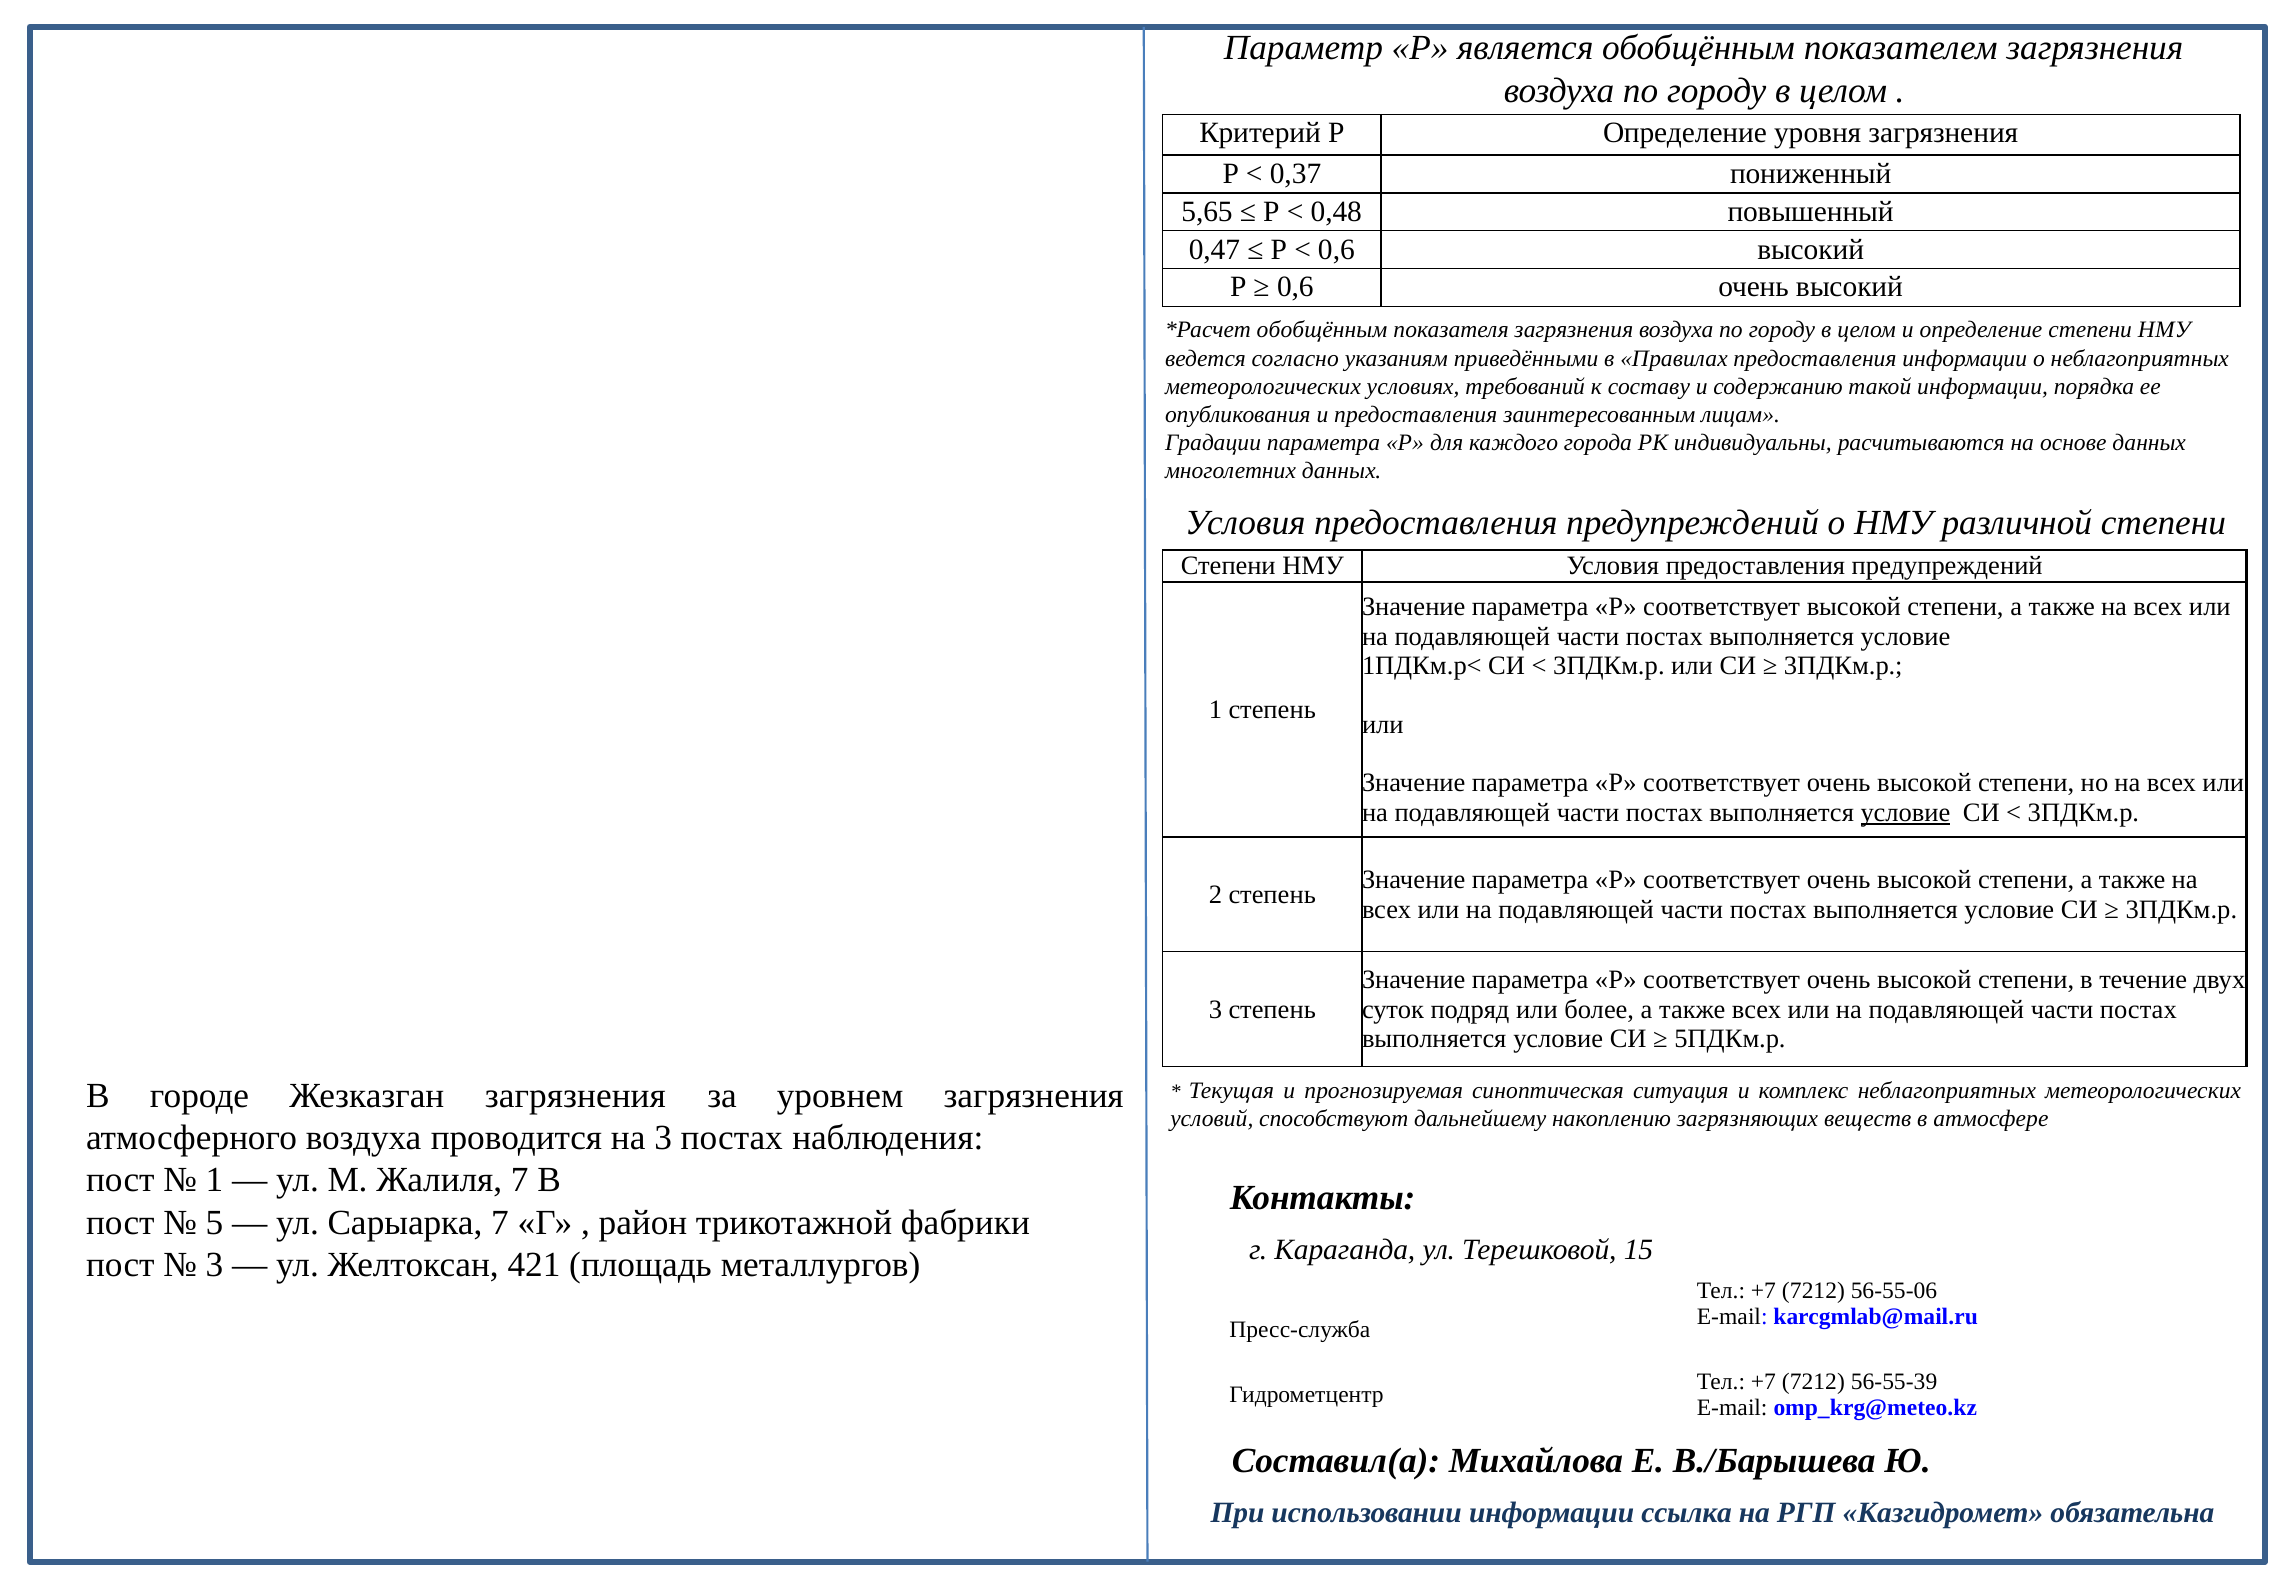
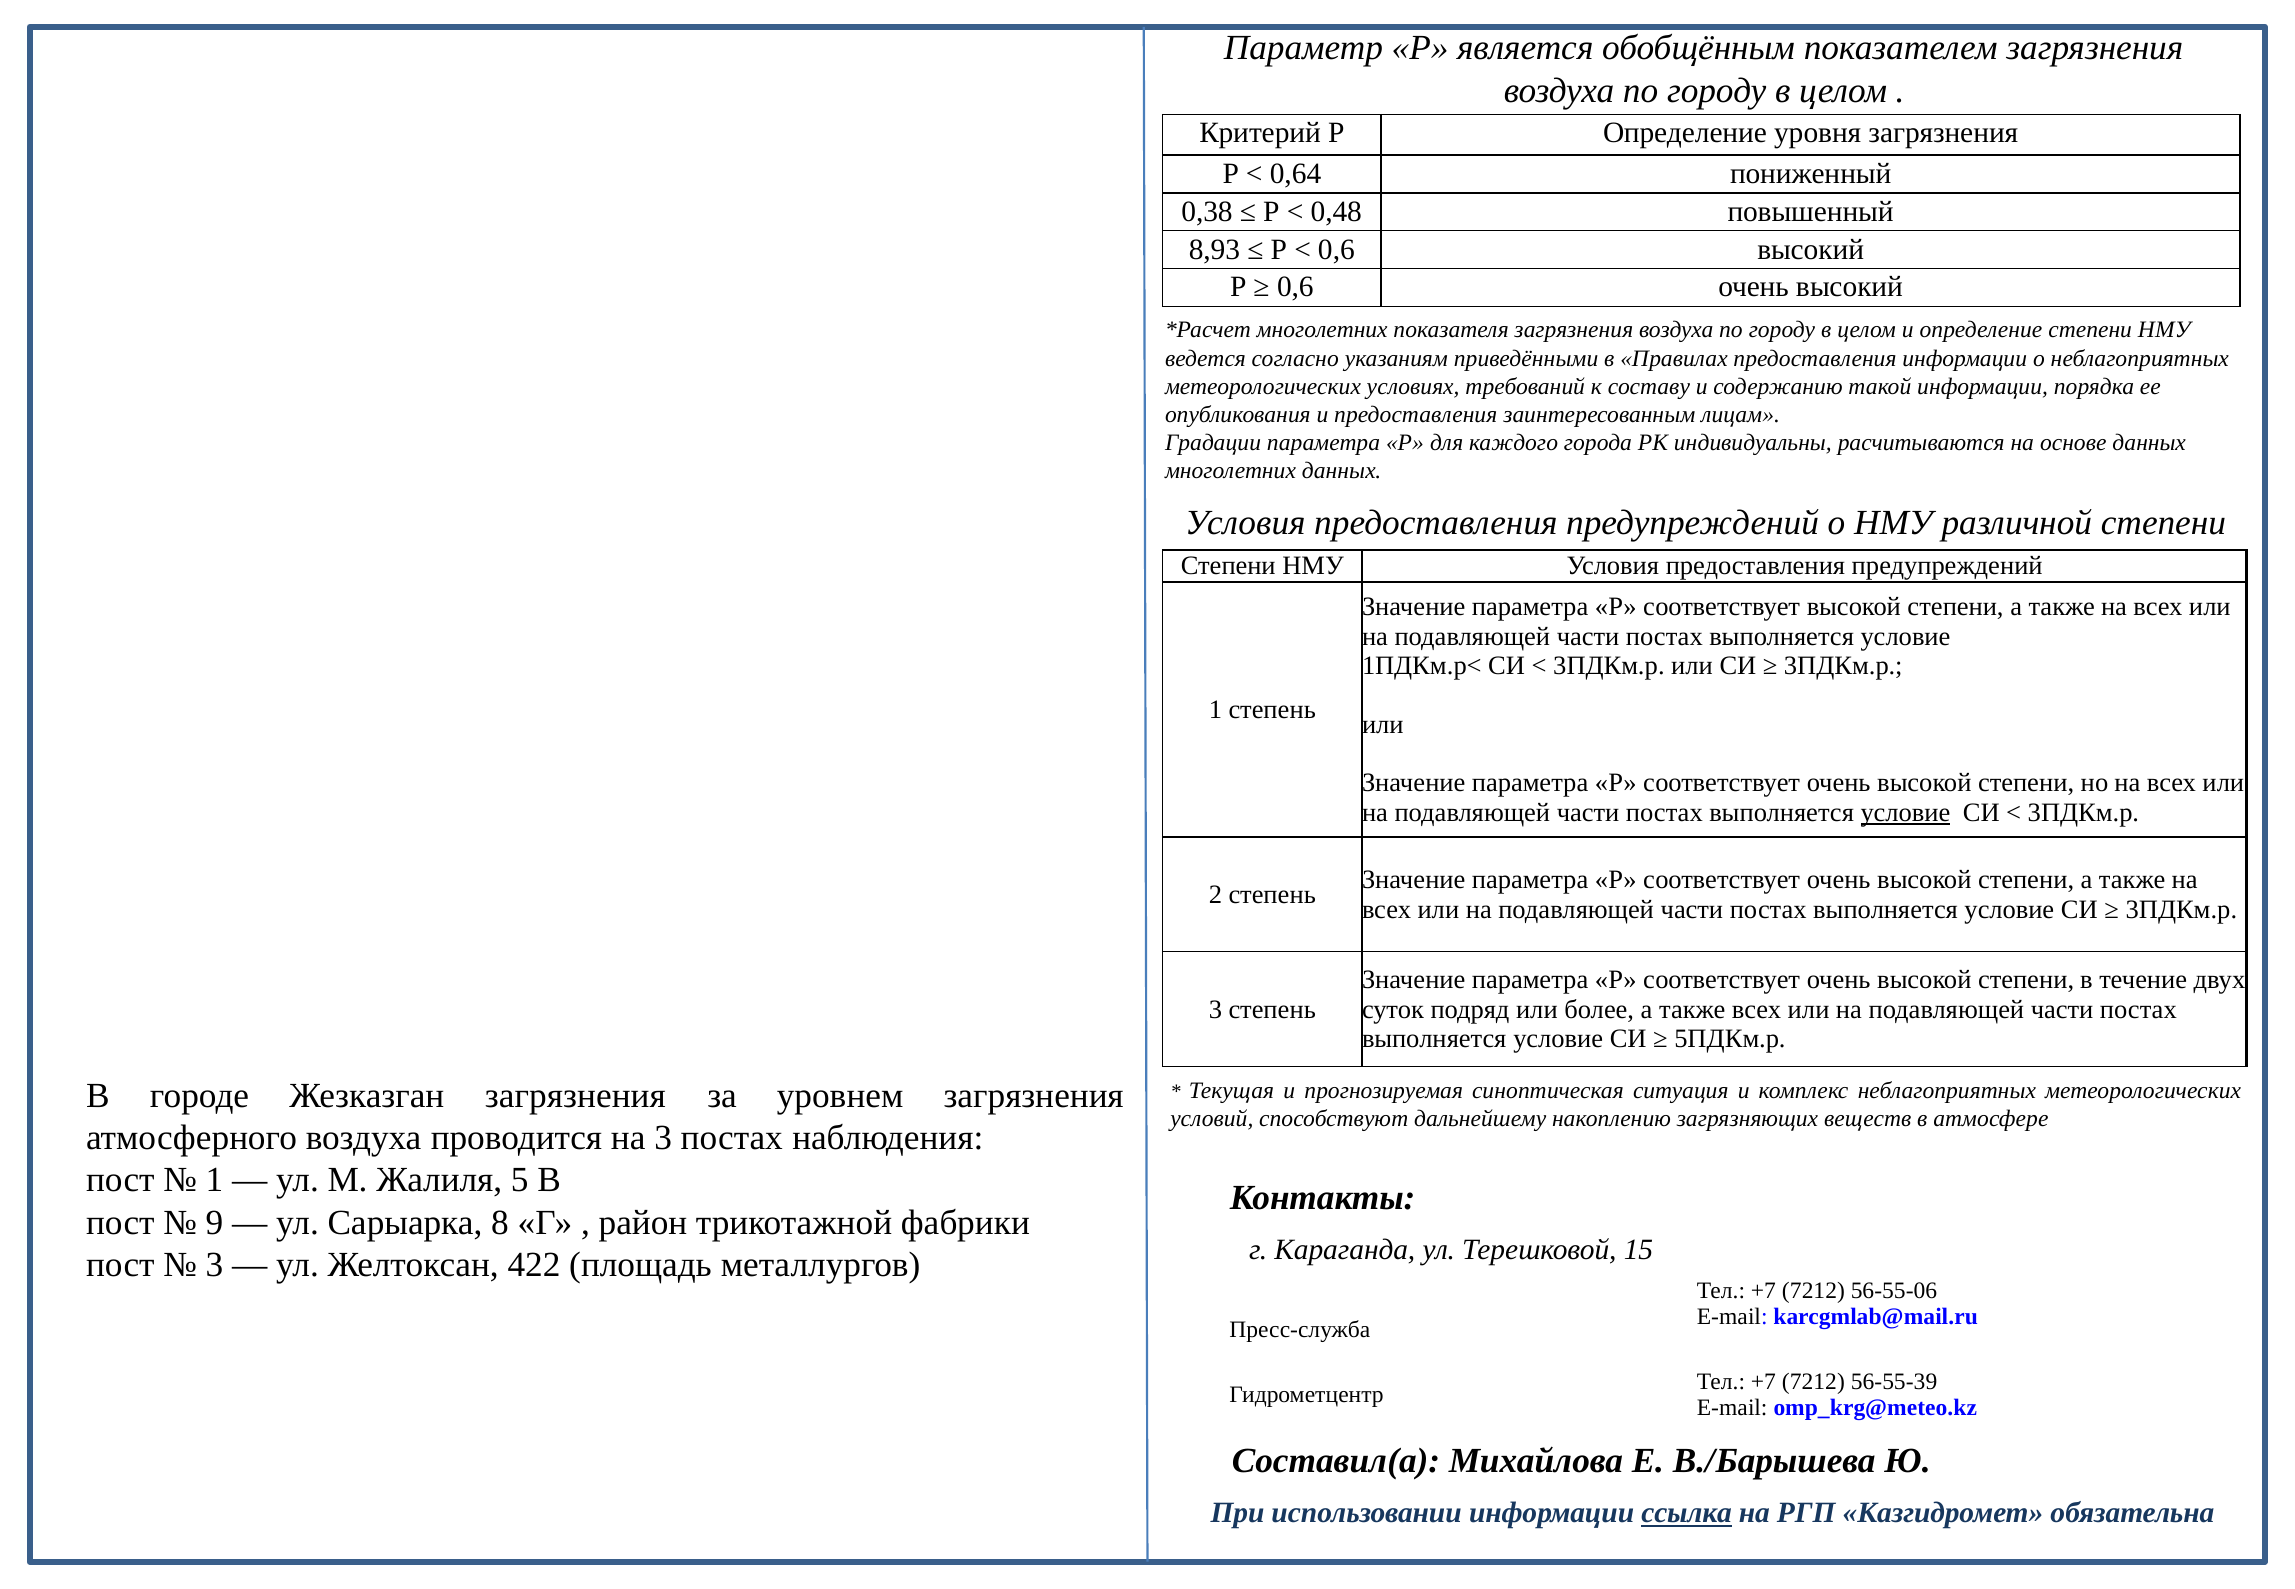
0,37: 0,37 -> 0,64
5,65: 5,65 -> 0,38
0,47: 0,47 -> 8,93
обобщённым at (1322, 330): обобщённым -> многолетних
Жалиля 7: 7 -> 5
5: 5 -> 9
Сарыарка 7: 7 -> 8
421: 421 -> 422
ссылка underline: none -> present
